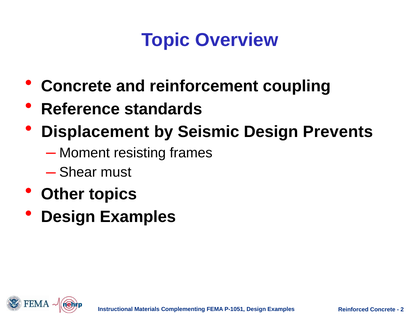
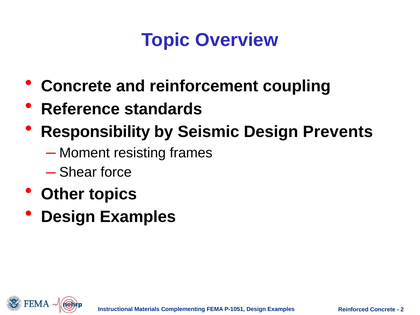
Displacement: Displacement -> Responsibility
must: must -> force
